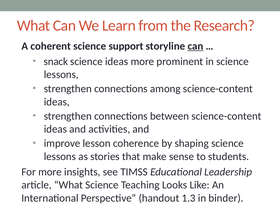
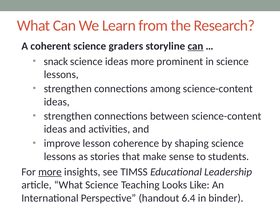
support: support -> graders
more at (50, 172) underline: none -> present
1.3: 1.3 -> 6.4
